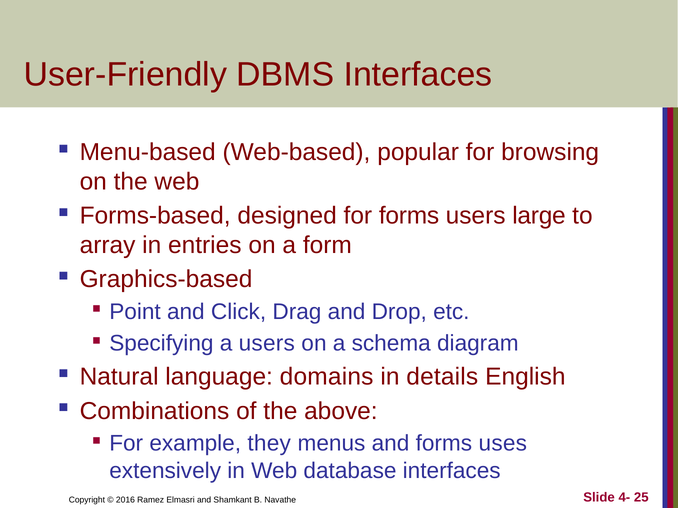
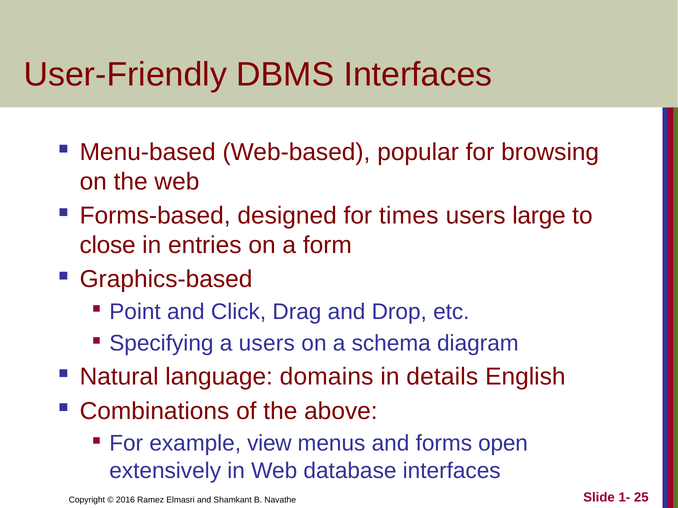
for forms: forms -> times
array: array -> close
they: they -> view
uses: uses -> open
4-: 4- -> 1-
